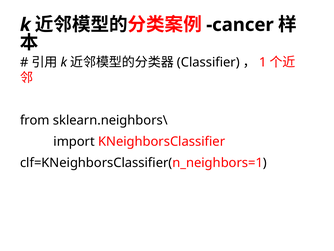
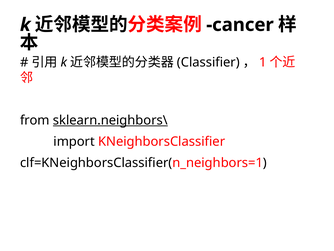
sklearn.neighbors\ underline: none -> present
